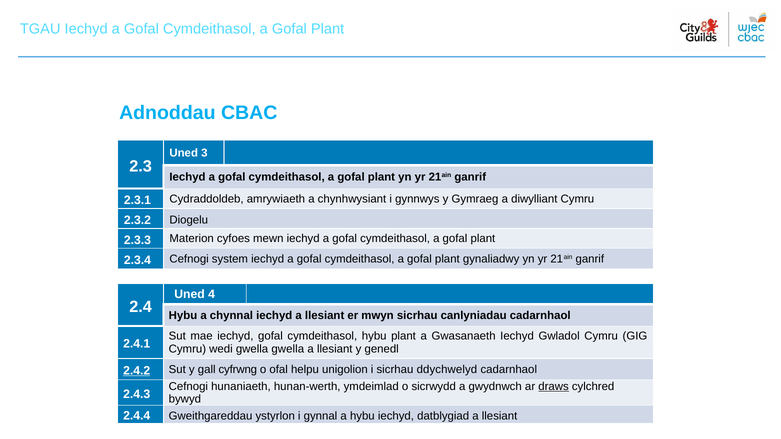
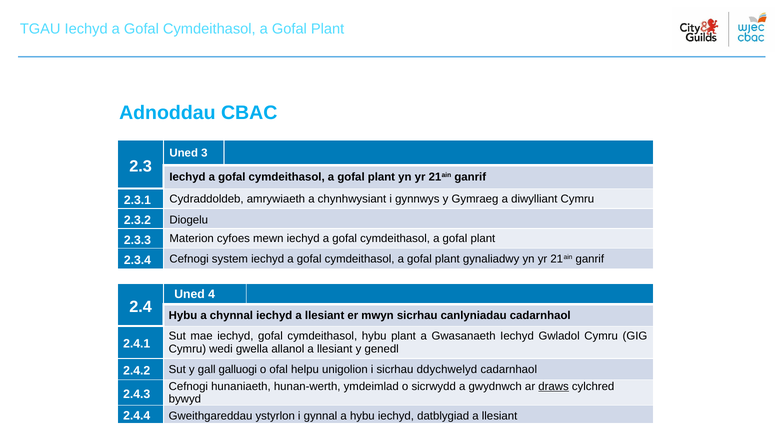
gwella gwella: gwella -> allanol
2.4.2 underline: present -> none
cyfrwng: cyfrwng -> galluogi
